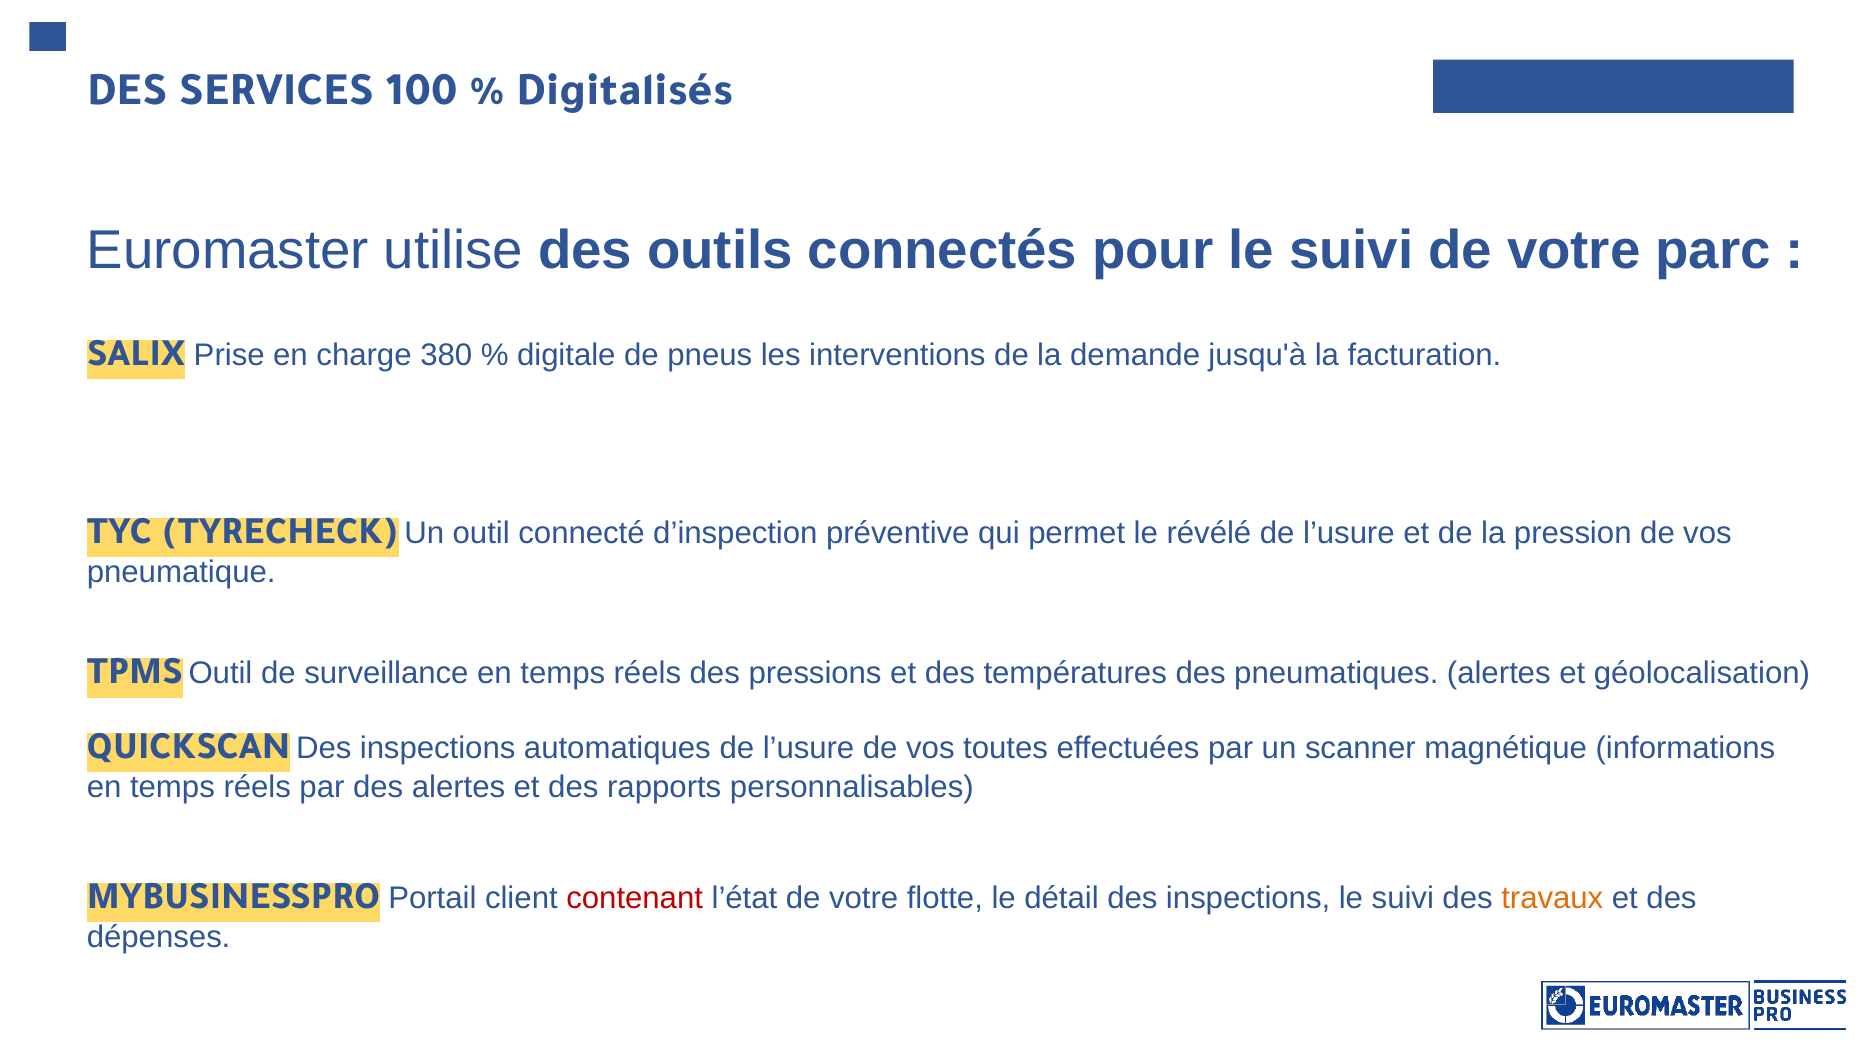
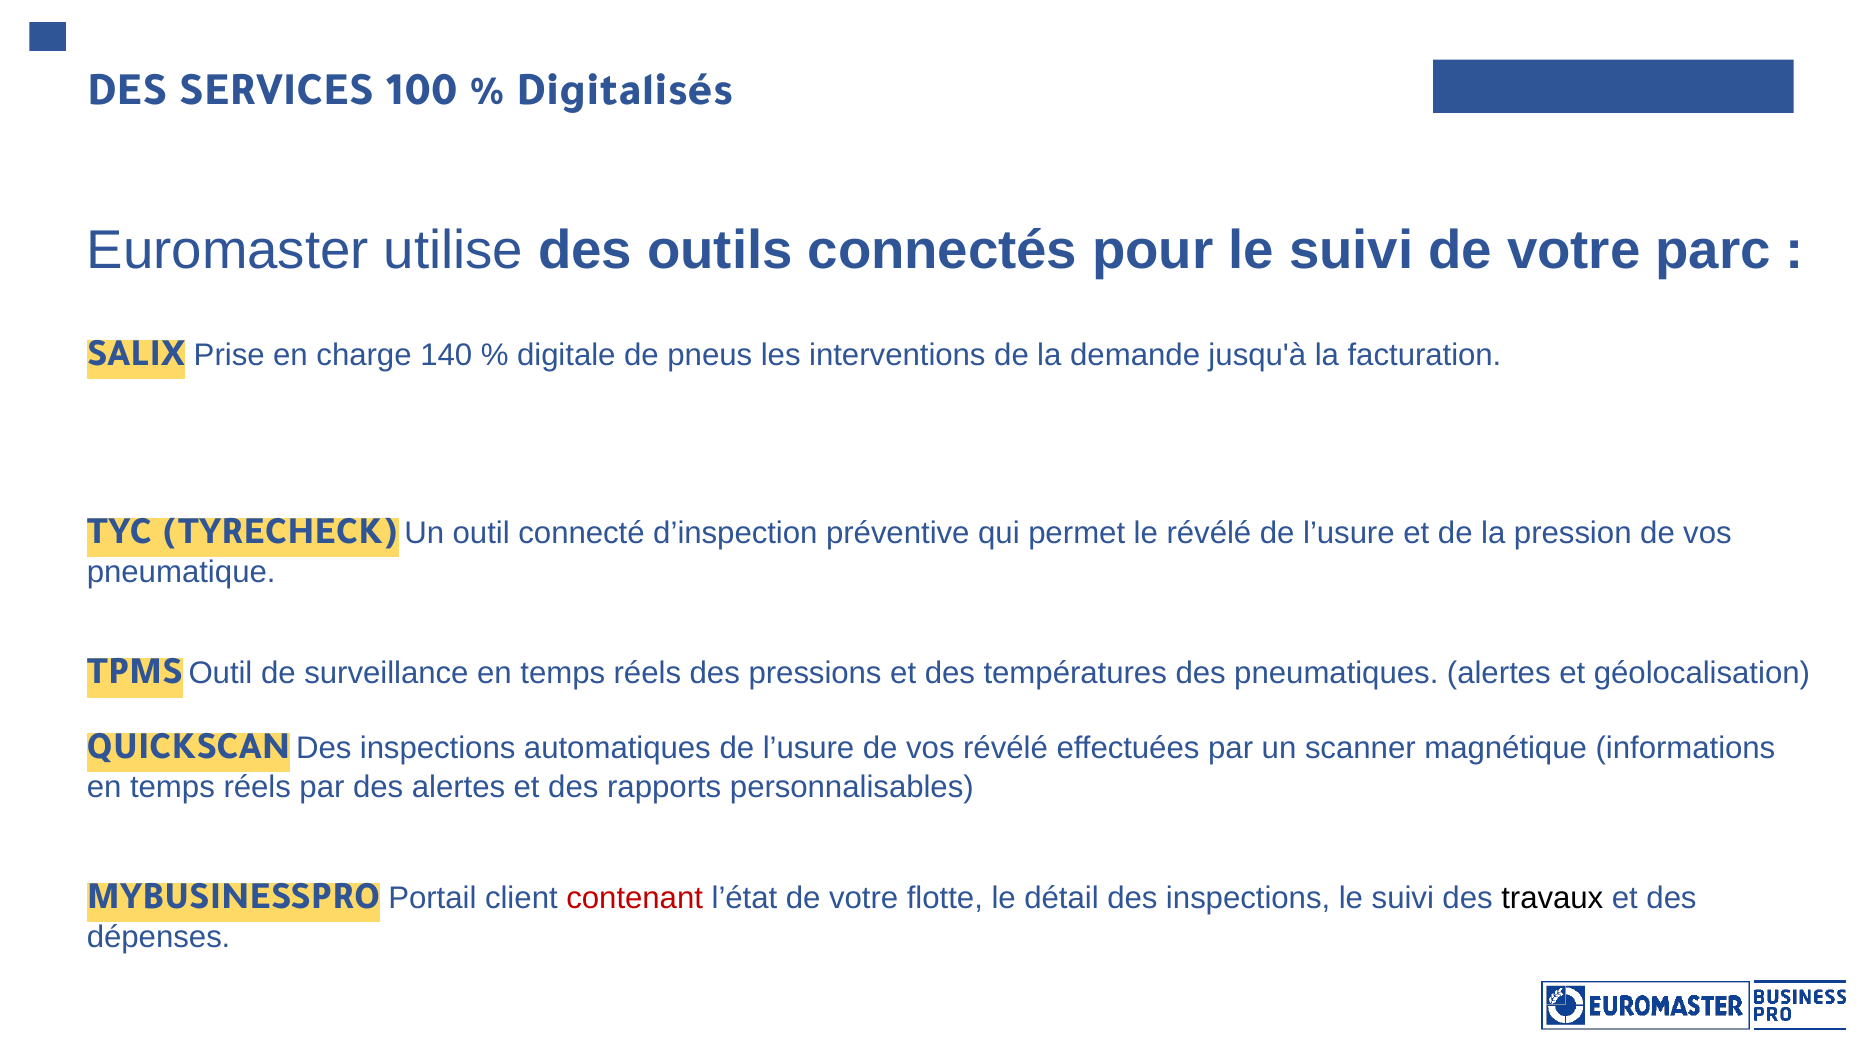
380: 380 -> 140
vos toutes: toutes -> révélé
travaux colour: orange -> black
